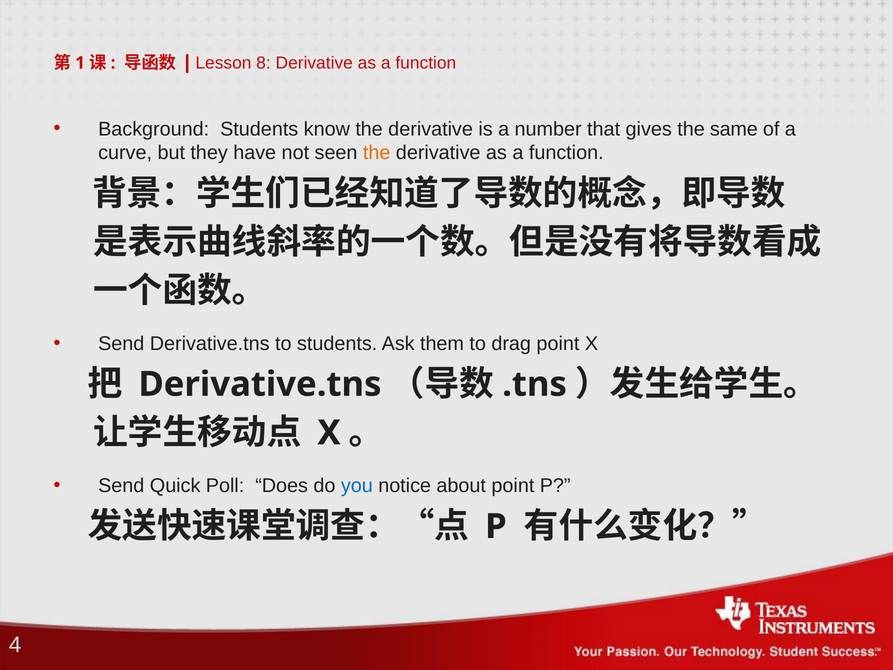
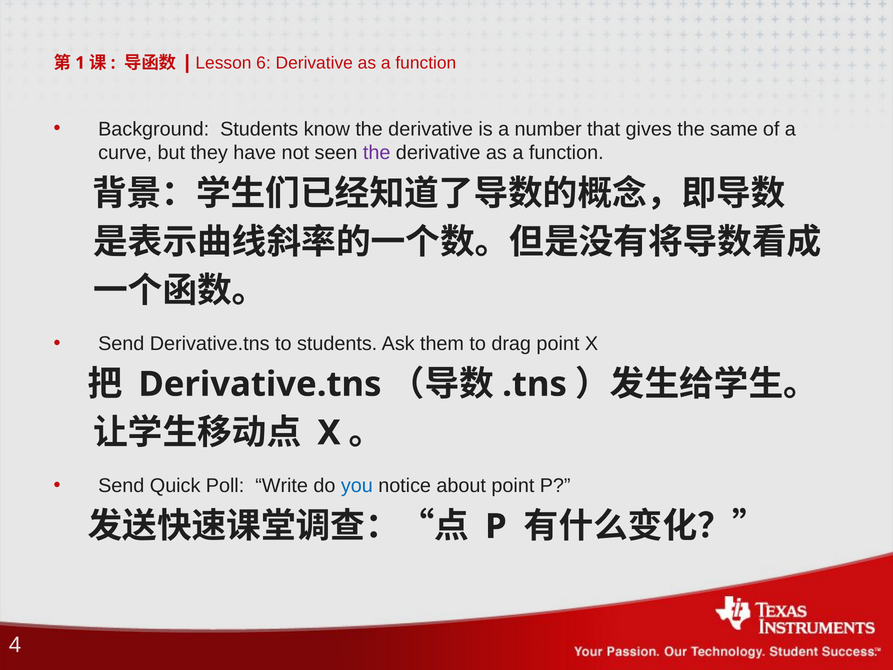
8: 8 -> 6
the at (377, 153) colour: orange -> purple
Does: Does -> Write
